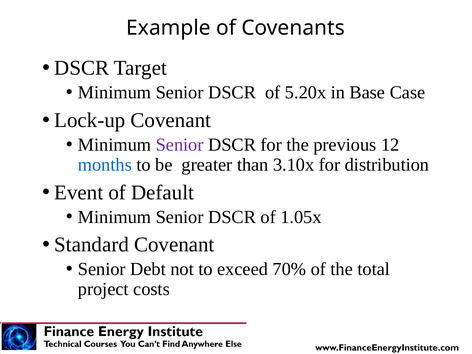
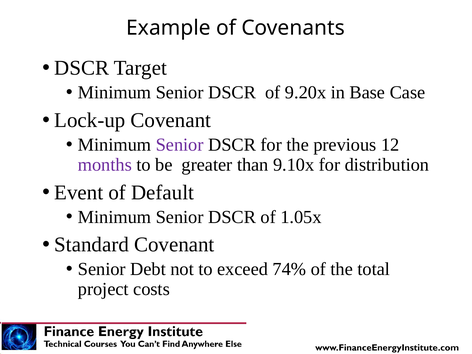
5.20x: 5.20x -> 9.20x
months colour: blue -> purple
3.10x: 3.10x -> 9.10x
70%: 70% -> 74%
